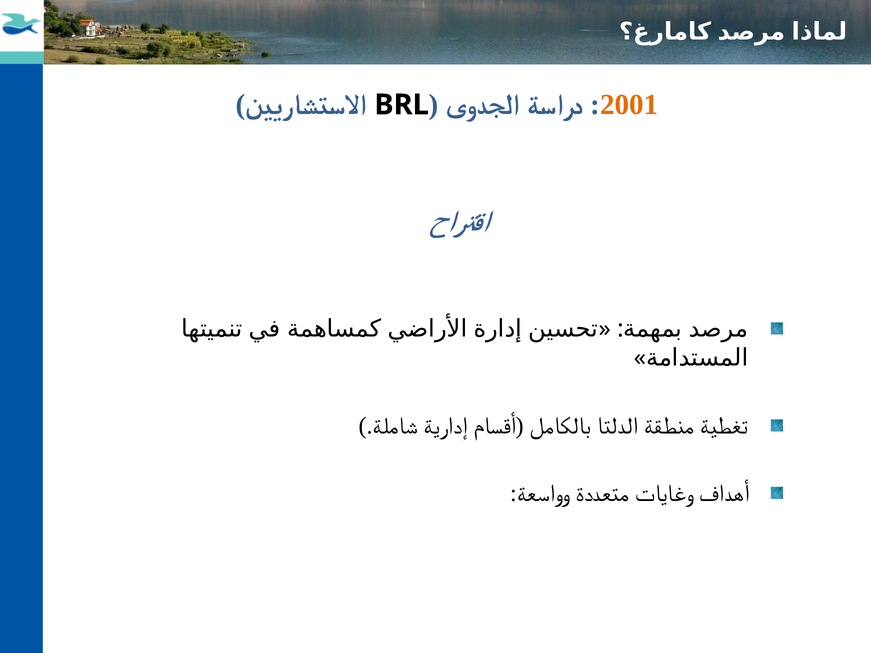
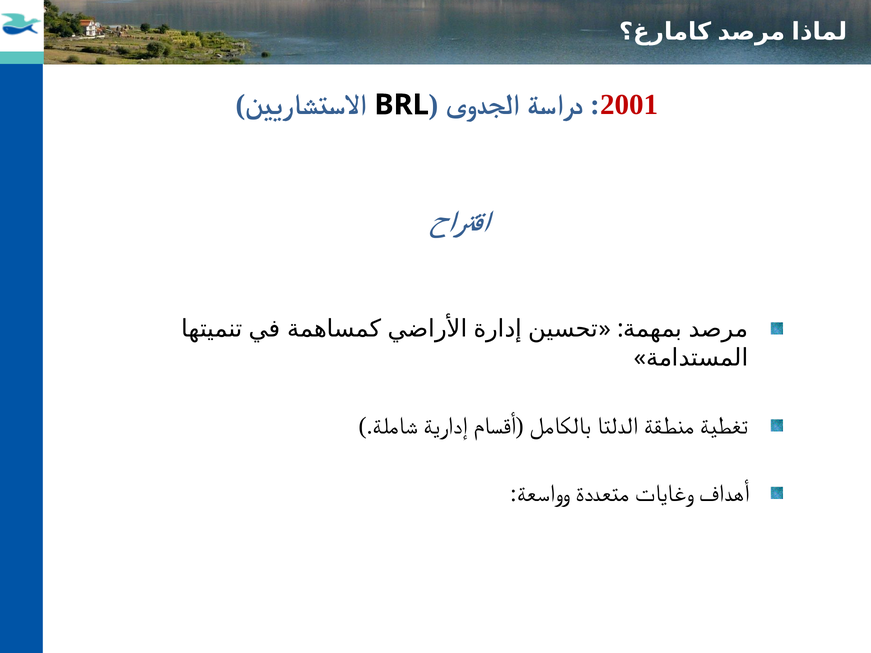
2001 colour: orange -> red
